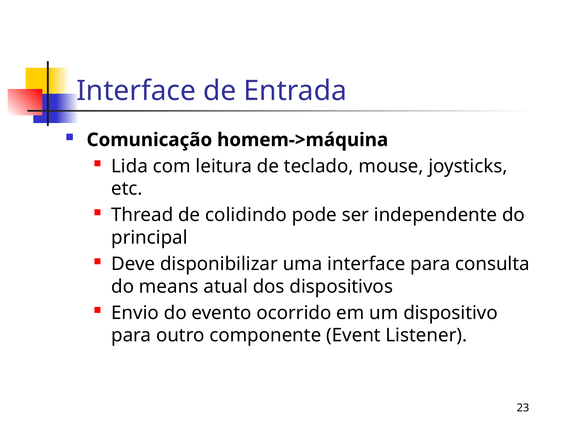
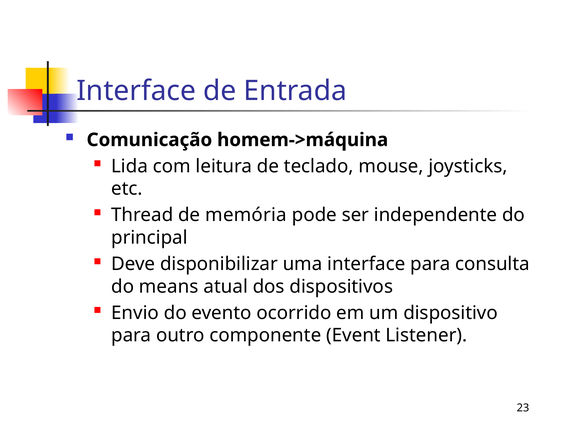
colidindo: colidindo -> memória
